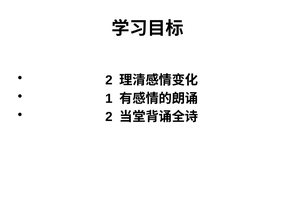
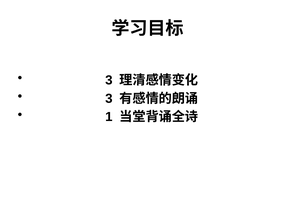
2 at (109, 80): 2 -> 3
1 at (109, 99): 1 -> 3
2 at (109, 117): 2 -> 1
